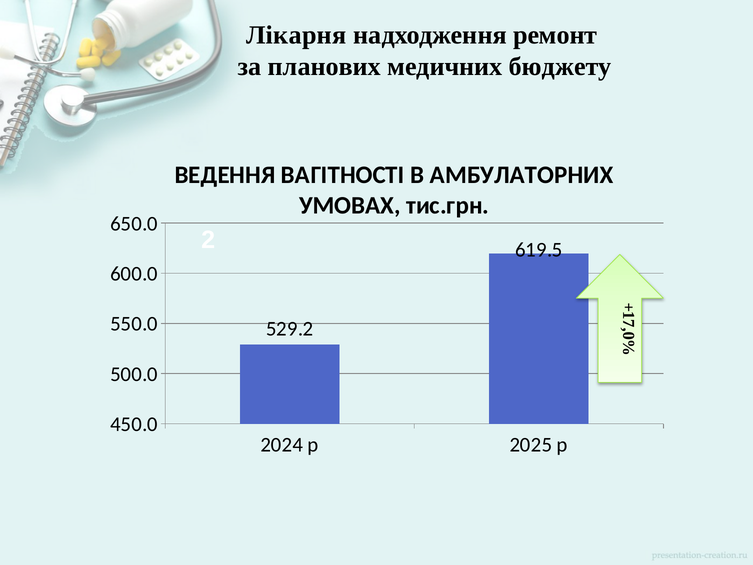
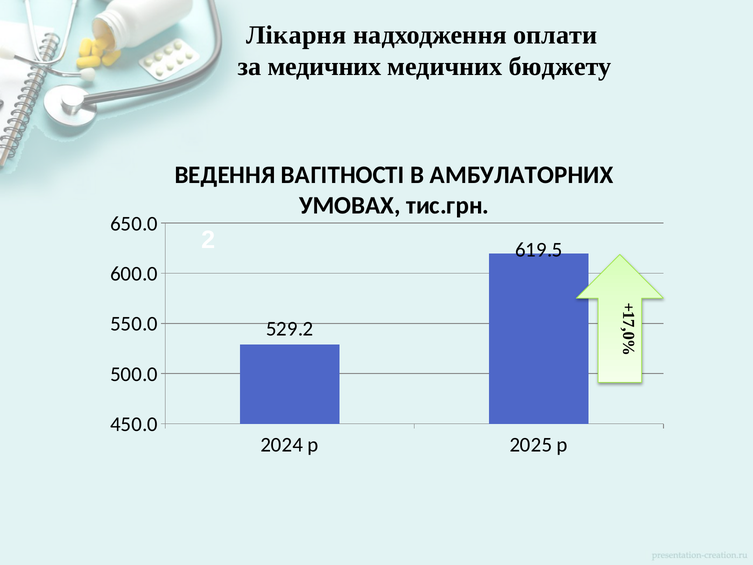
ремонт: ремонт -> оплати
за планових: планових -> медичних
